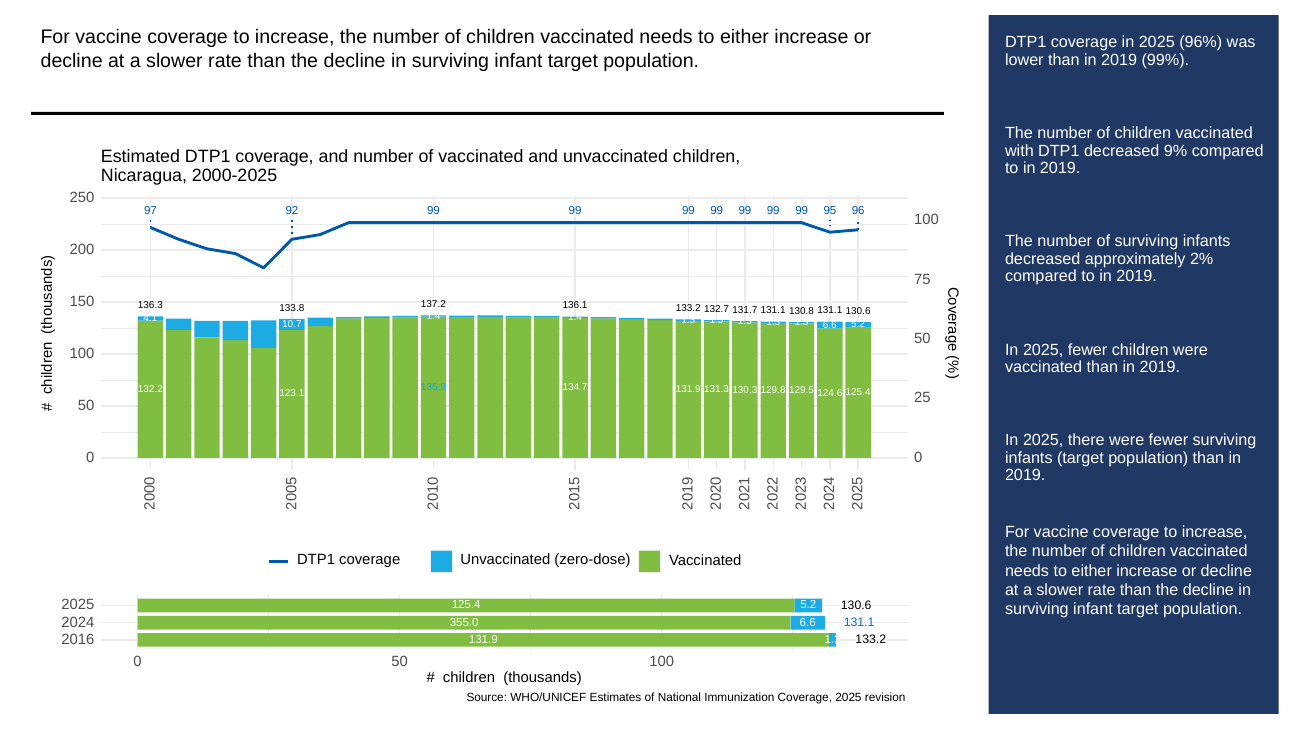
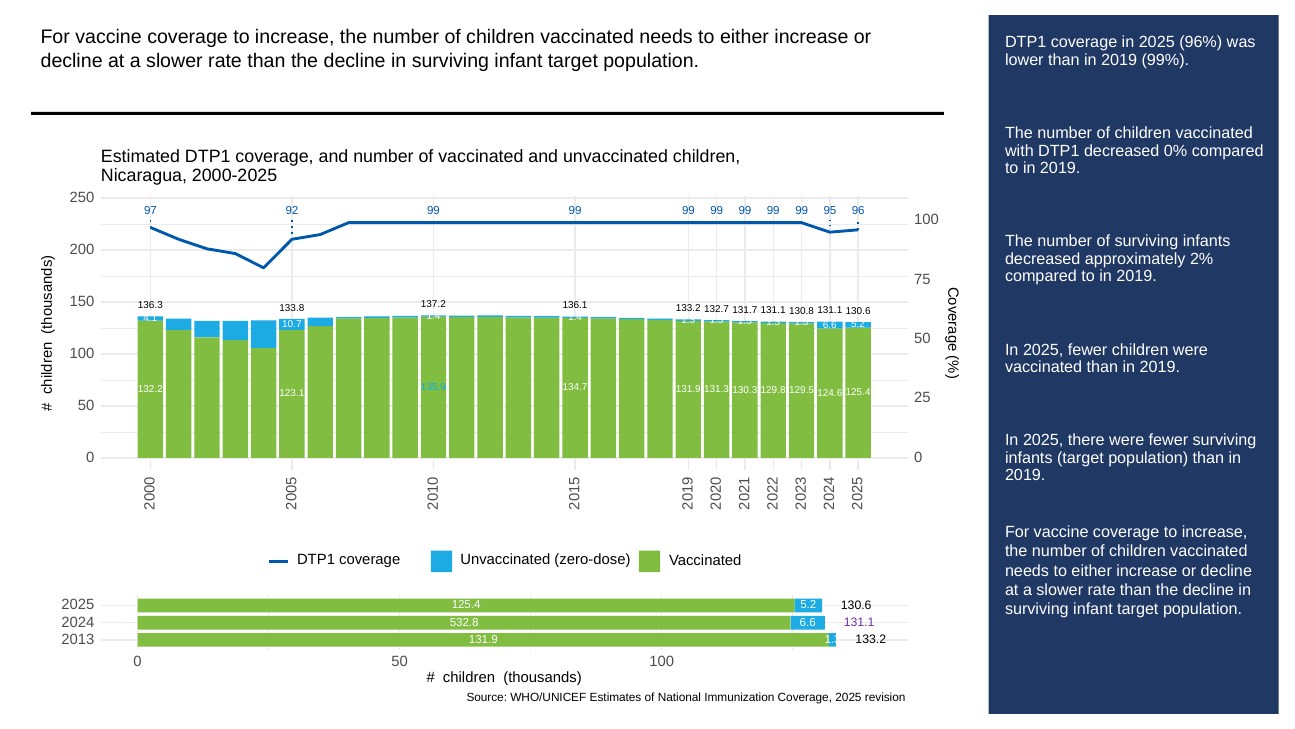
9%: 9% -> 0%
131.1 at (859, 622) colour: blue -> purple
355.0: 355.0 -> 532.8
2016: 2016 -> 2013
